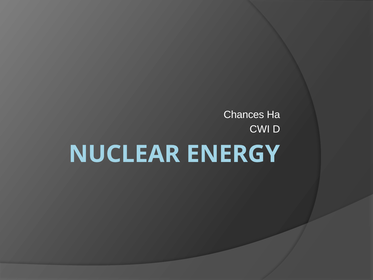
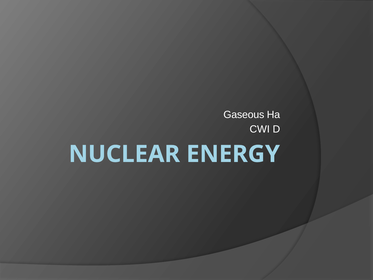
Chances: Chances -> Gaseous
